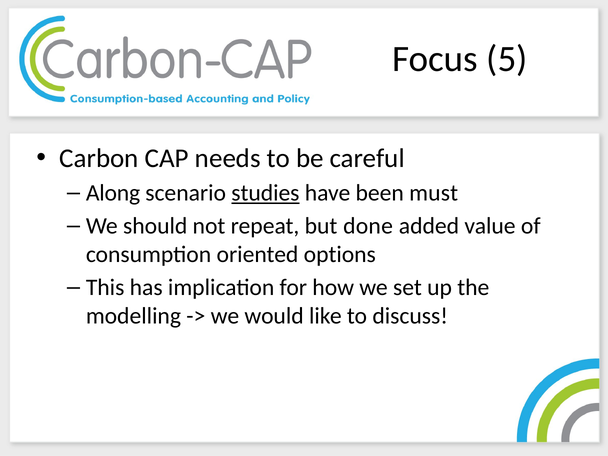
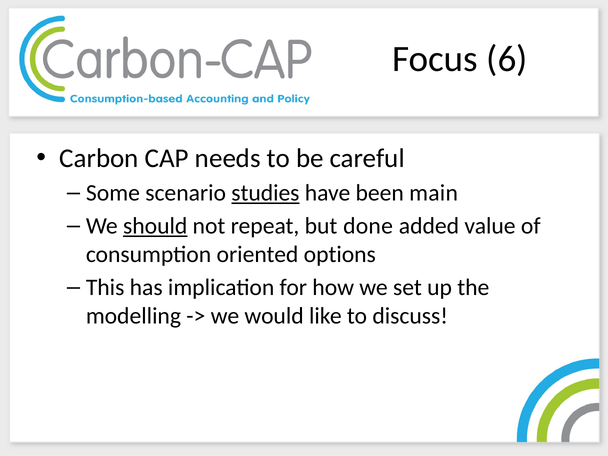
5: 5 -> 6
Along: Along -> Some
must: must -> main
should underline: none -> present
